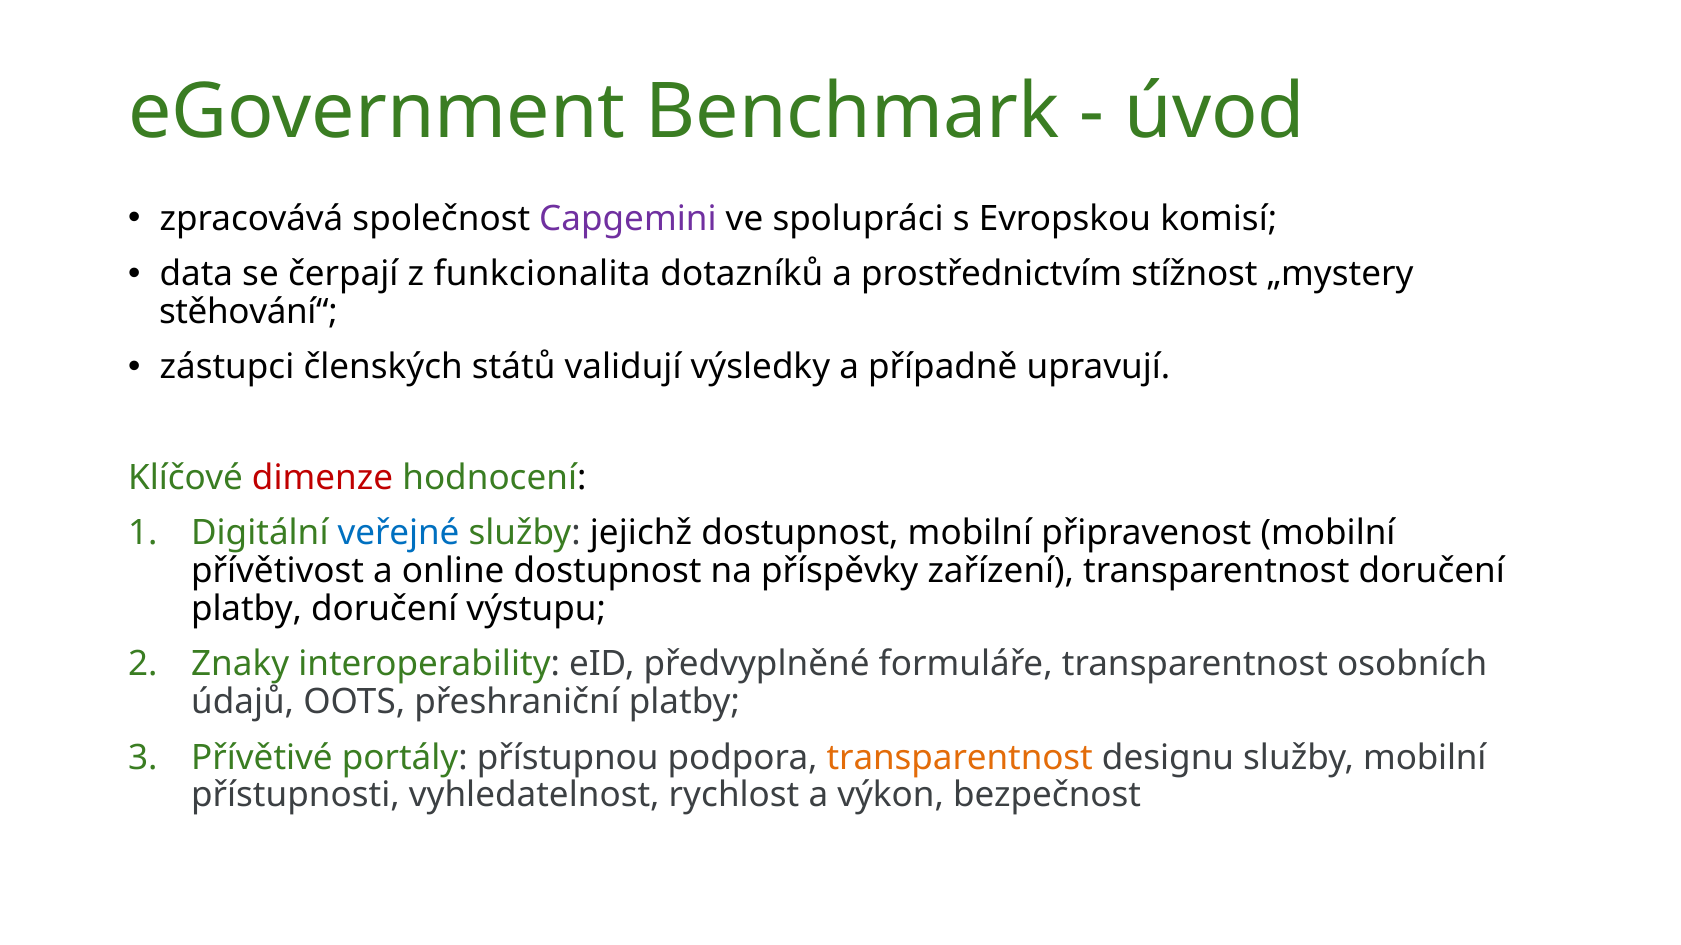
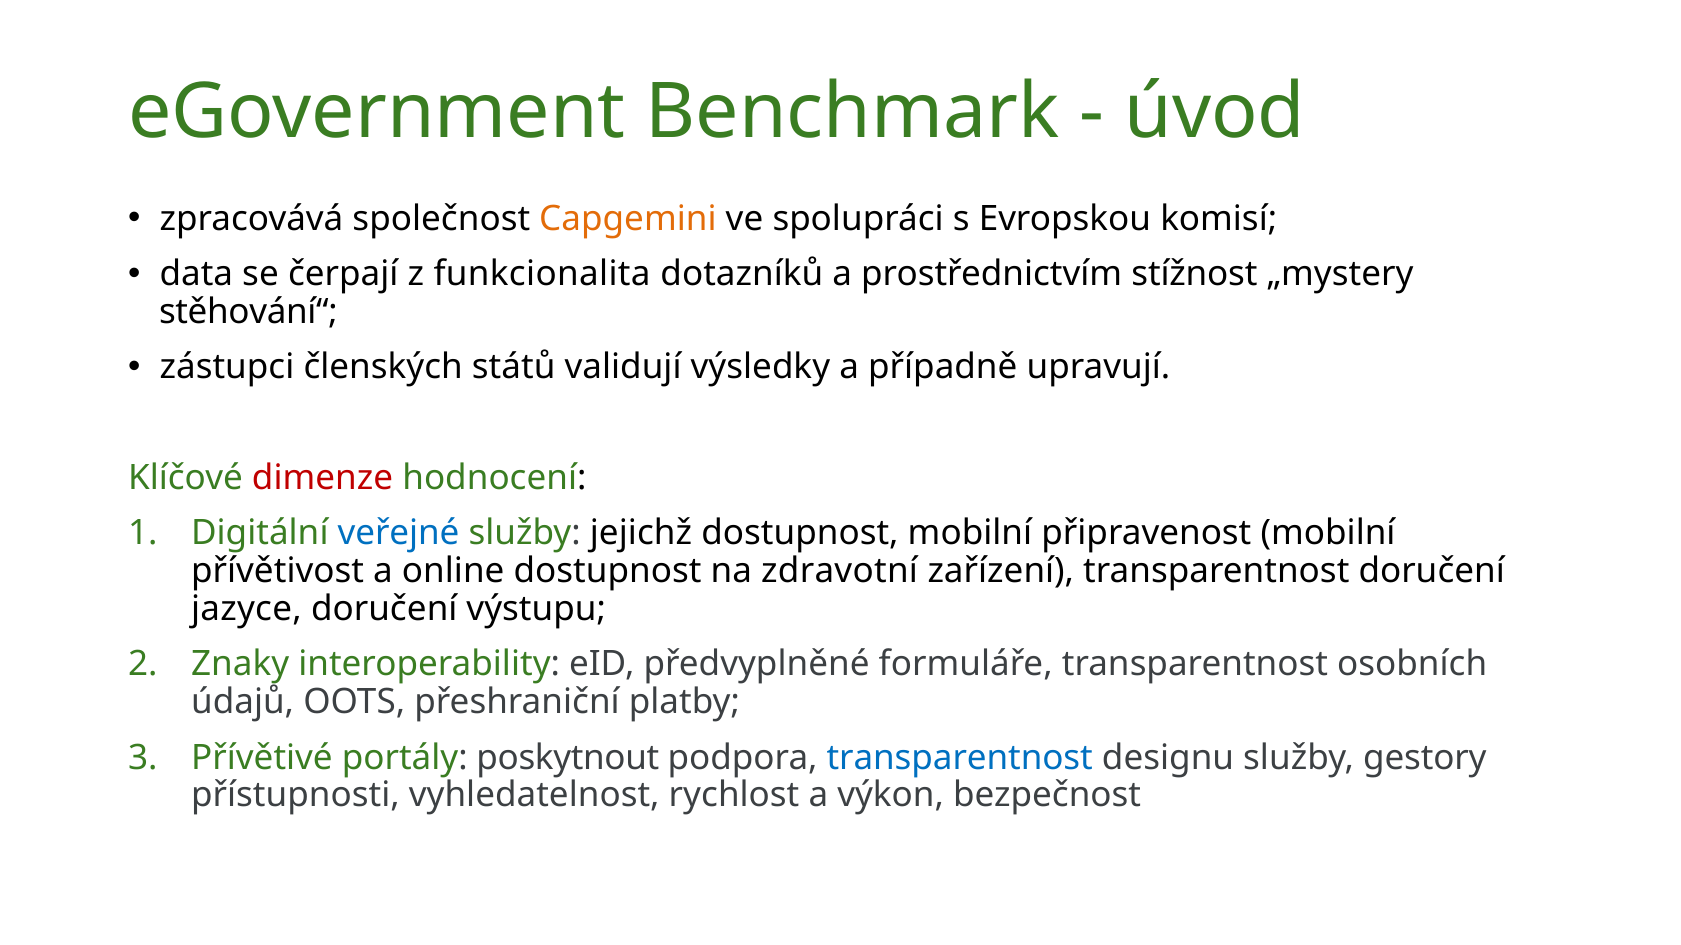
Capgemini colour: purple -> orange
příspěvky: příspěvky -> zdravotní
platby at (247, 609): platby -> jazyce
přístupnou: přístupnou -> poskytnout
transparentnost at (960, 758) colour: orange -> blue
služby mobilní: mobilní -> gestory
